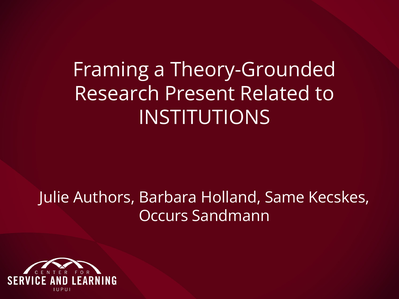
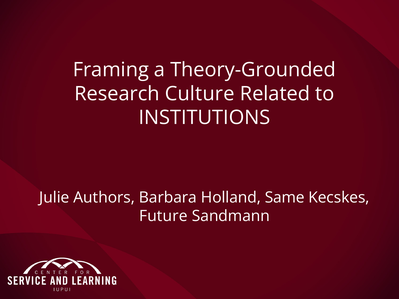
Present: Present -> Culture
Occurs: Occurs -> Future
